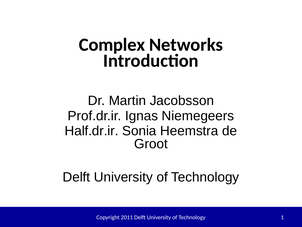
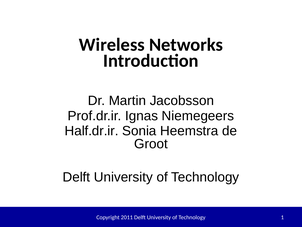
Complex: Complex -> Wireless
